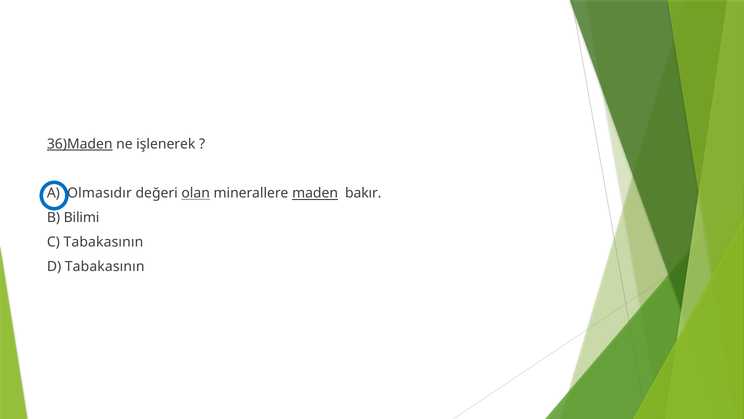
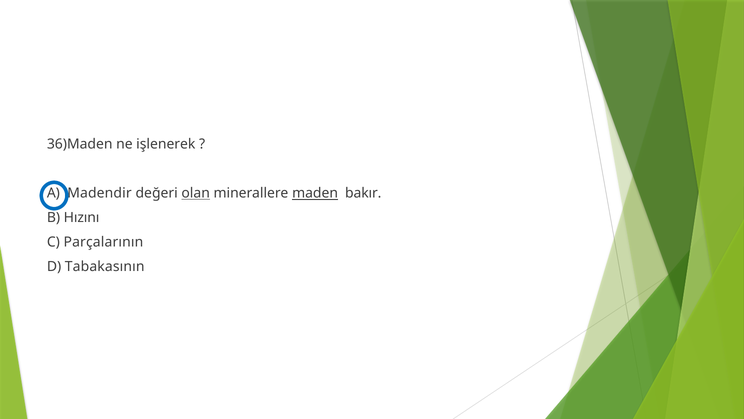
36)Maden underline: present -> none
Olmasıdır: Olmasıdır -> Madendir
Bilimi: Bilimi -> Hızını
C Tabakasının: Tabakasının -> Parçalarının
